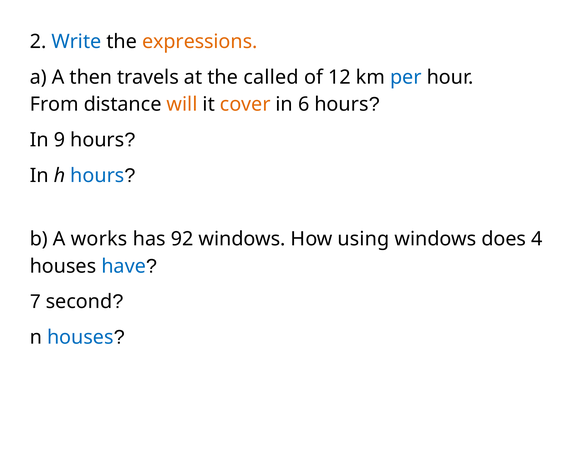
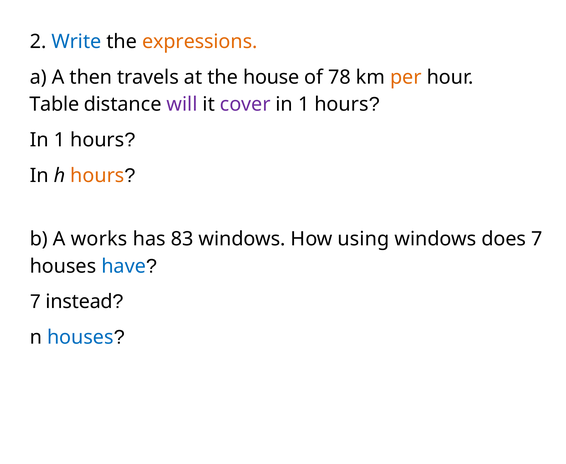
called: called -> house
12: 12 -> 78
per colour: blue -> orange
From: From -> Table
will colour: orange -> purple
cover colour: orange -> purple
6 at (304, 104): 6 -> 1
9 at (59, 140): 9 -> 1
hours at (97, 176) colour: blue -> orange
92: 92 -> 83
does 4: 4 -> 7
second: second -> instead
